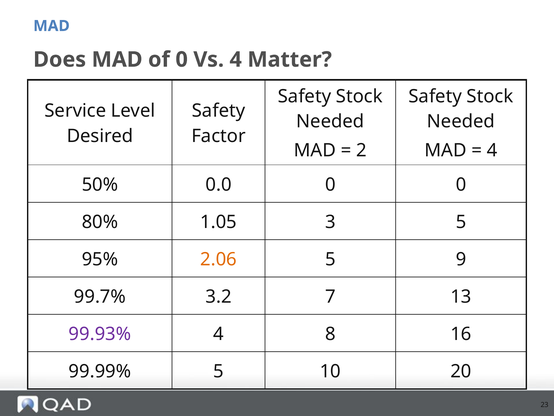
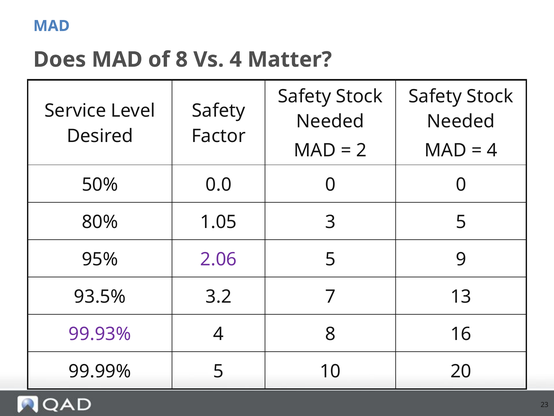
of 0: 0 -> 8
2.06 colour: orange -> purple
99.7%: 99.7% -> 93.5%
